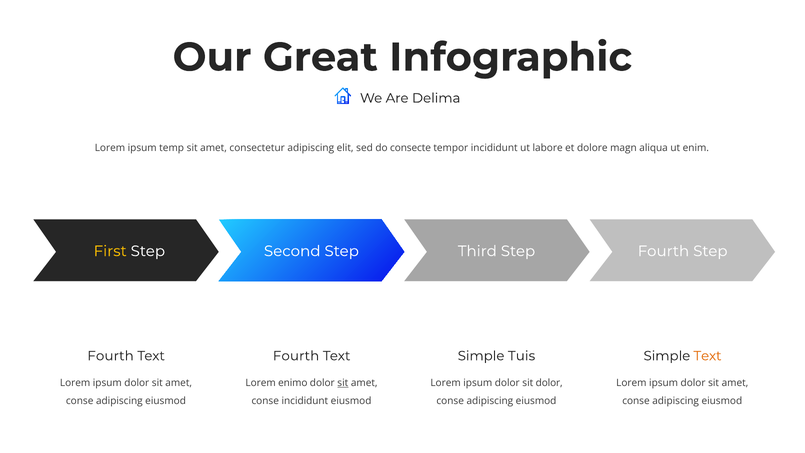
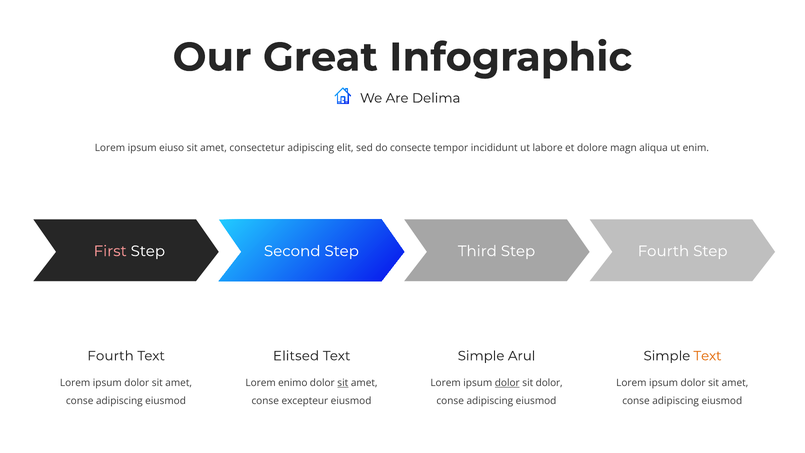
temp: temp -> eiuso
First colour: yellow -> pink
Fourth at (296, 356): Fourth -> Elitsed
Tuis: Tuis -> Arul
dolor at (507, 383) underline: none -> present
conse incididunt: incididunt -> excepteur
